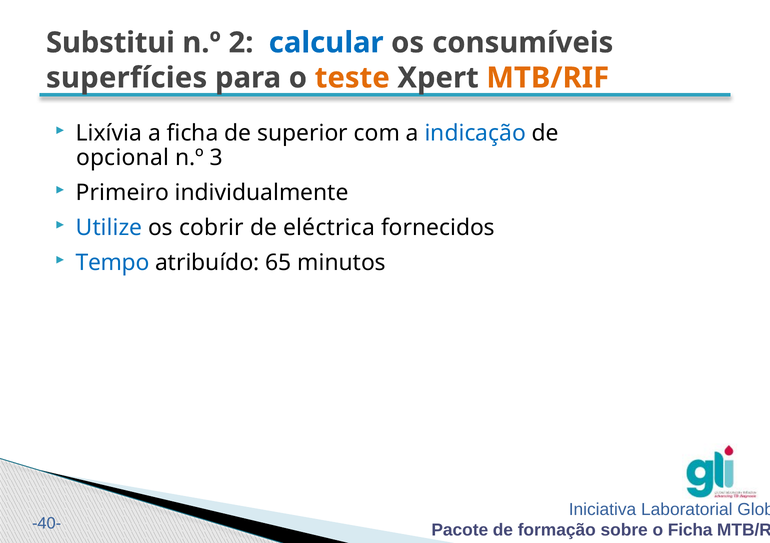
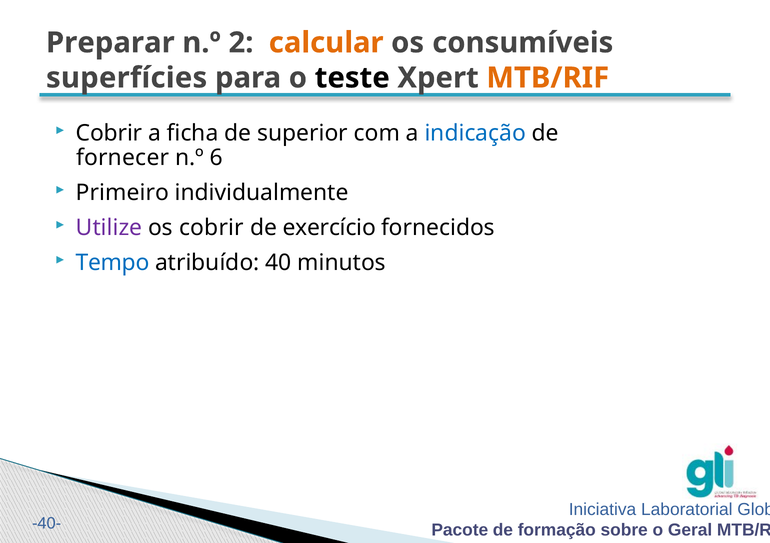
Substitui: Substitui -> Preparar
calcular colour: blue -> orange
teste colour: orange -> black
Lixívia at (109, 133): Lixívia -> Cobrir
opcional: opcional -> fornecer
3: 3 -> 6
Utilize colour: blue -> purple
eléctrica: eléctrica -> exercício
65: 65 -> 40
o Ficha: Ficha -> Geral
